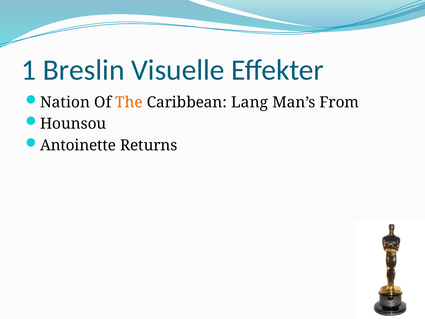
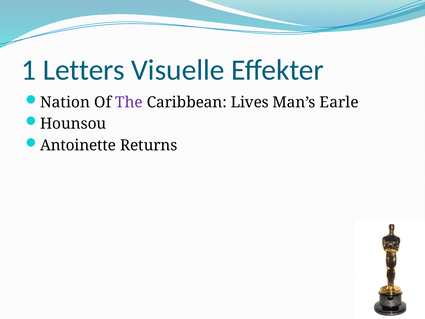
Breslin: Breslin -> Letters
The colour: orange -> purple
Lang: Lang -> Lives
From: From -> Earle
